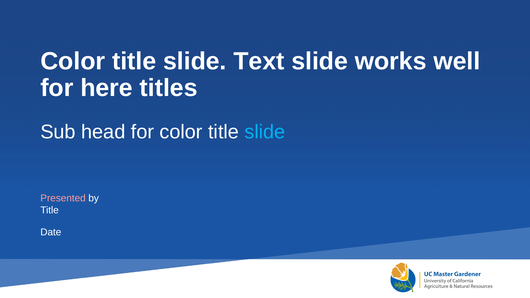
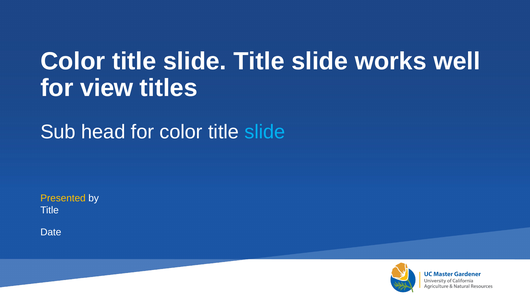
slide Text: Text -> Title
here: here -> view
Presented colour: pink -> yellow
